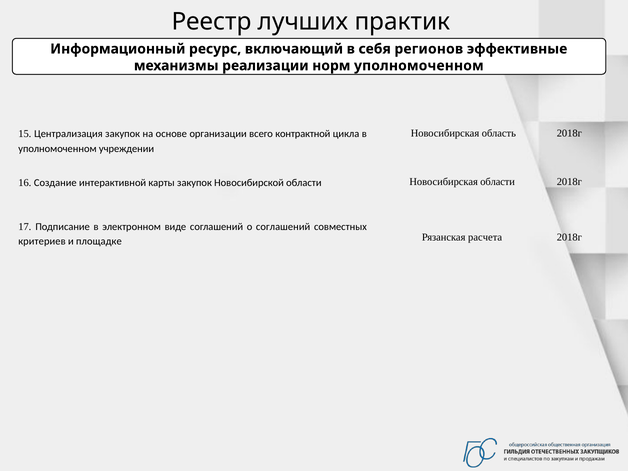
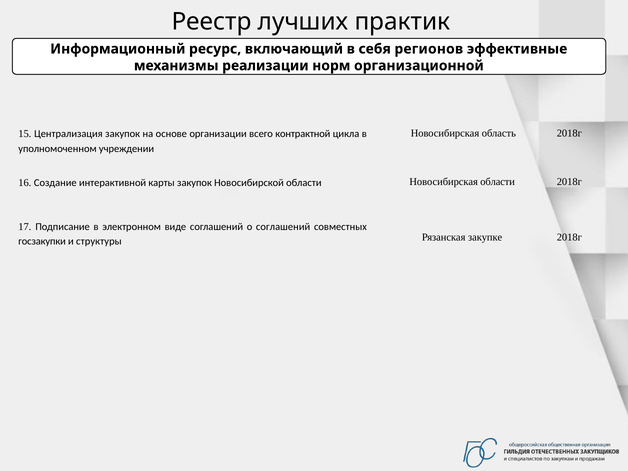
норм уполномоченном: уполномоченном -> организационной
критериев: критериев -> госзакупки
площадке: площадке -> структуры
расчета: расчета -> закупке
